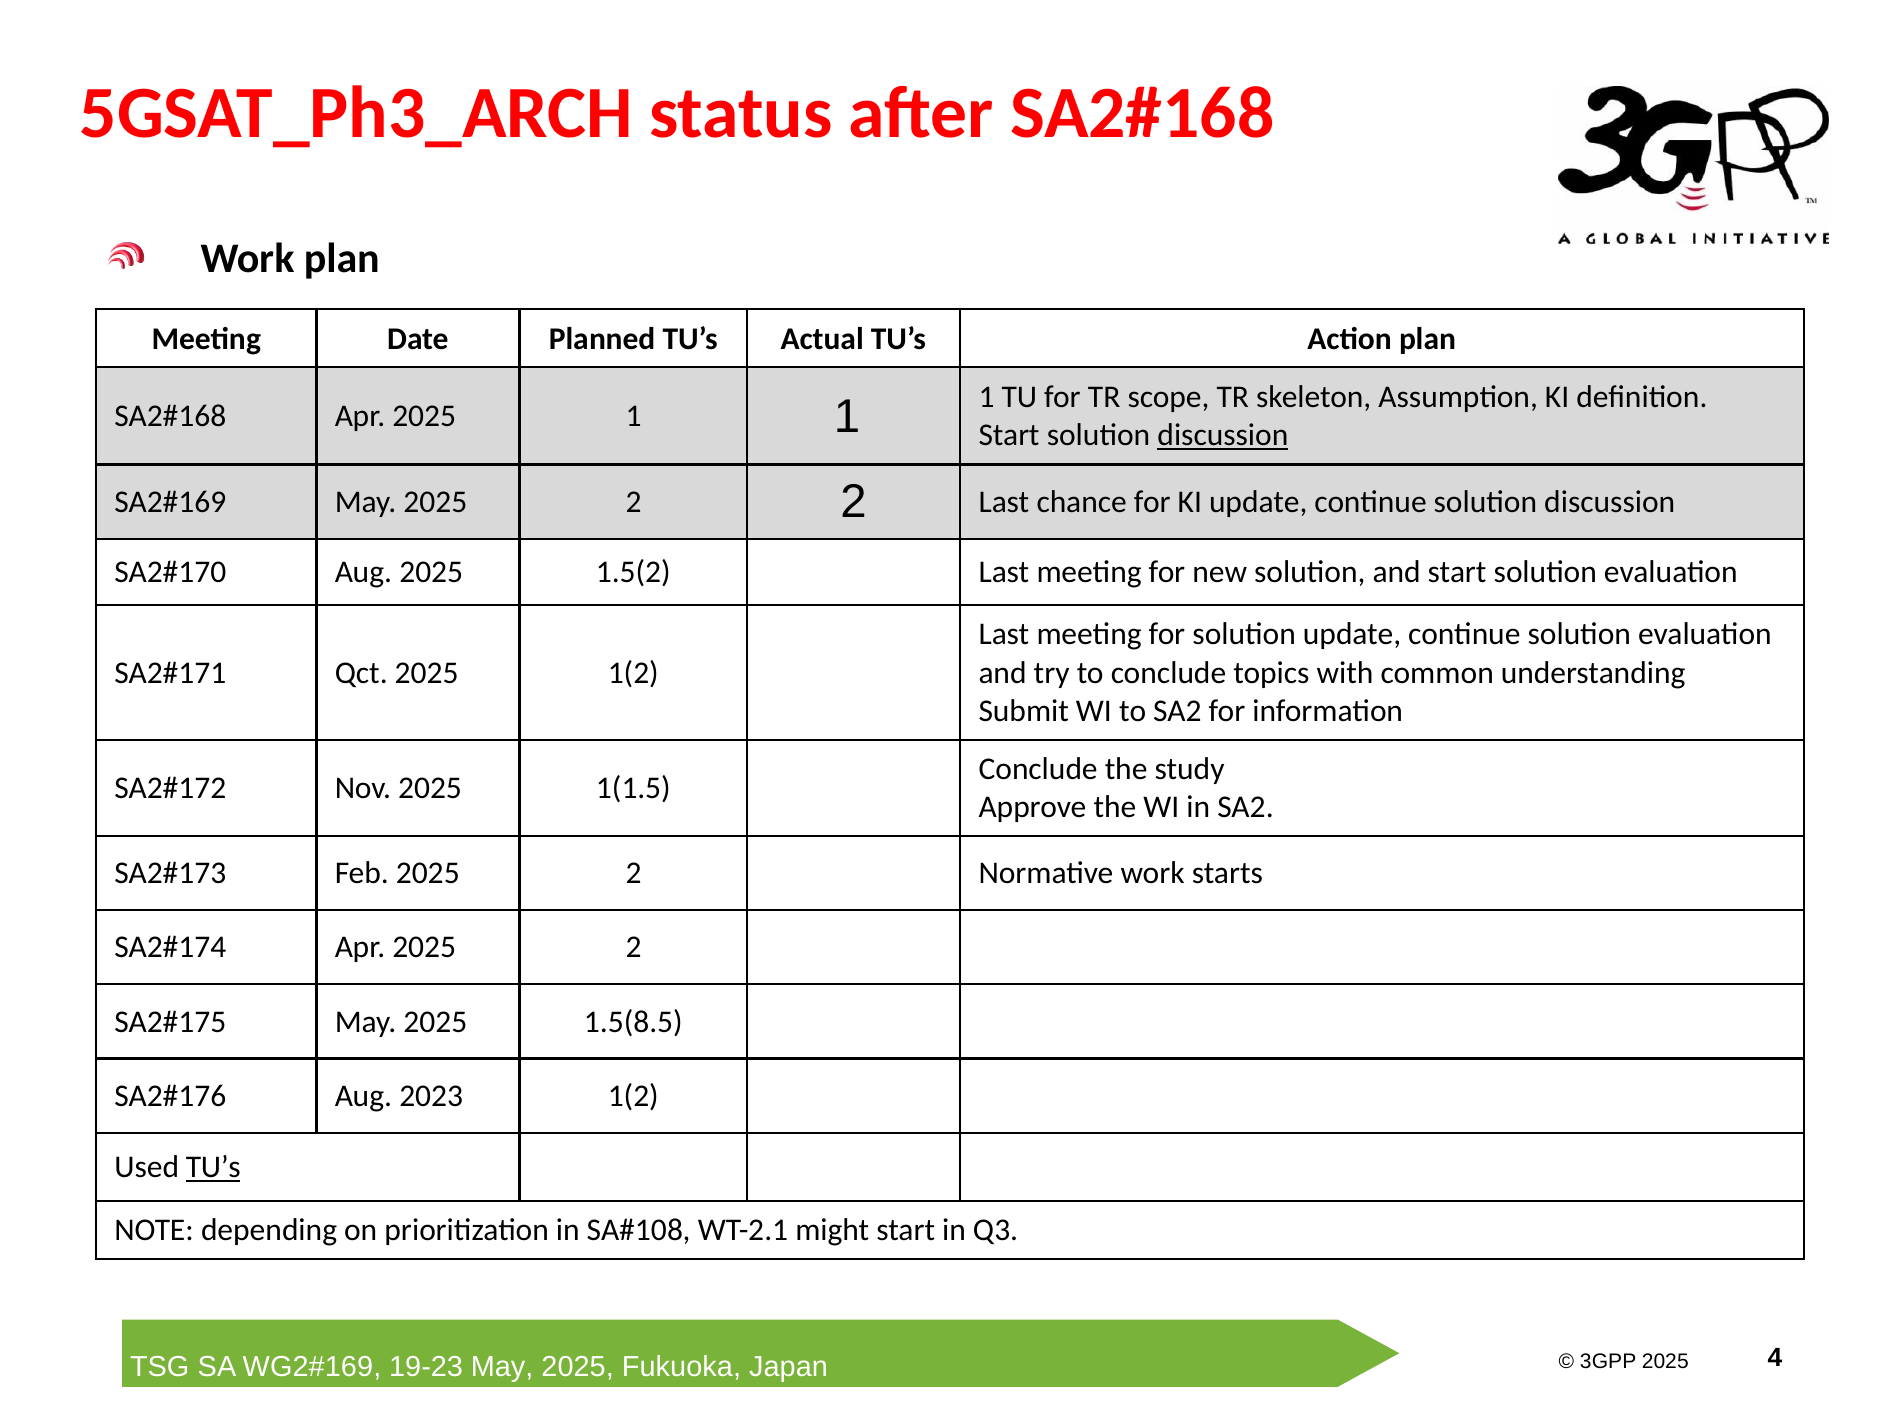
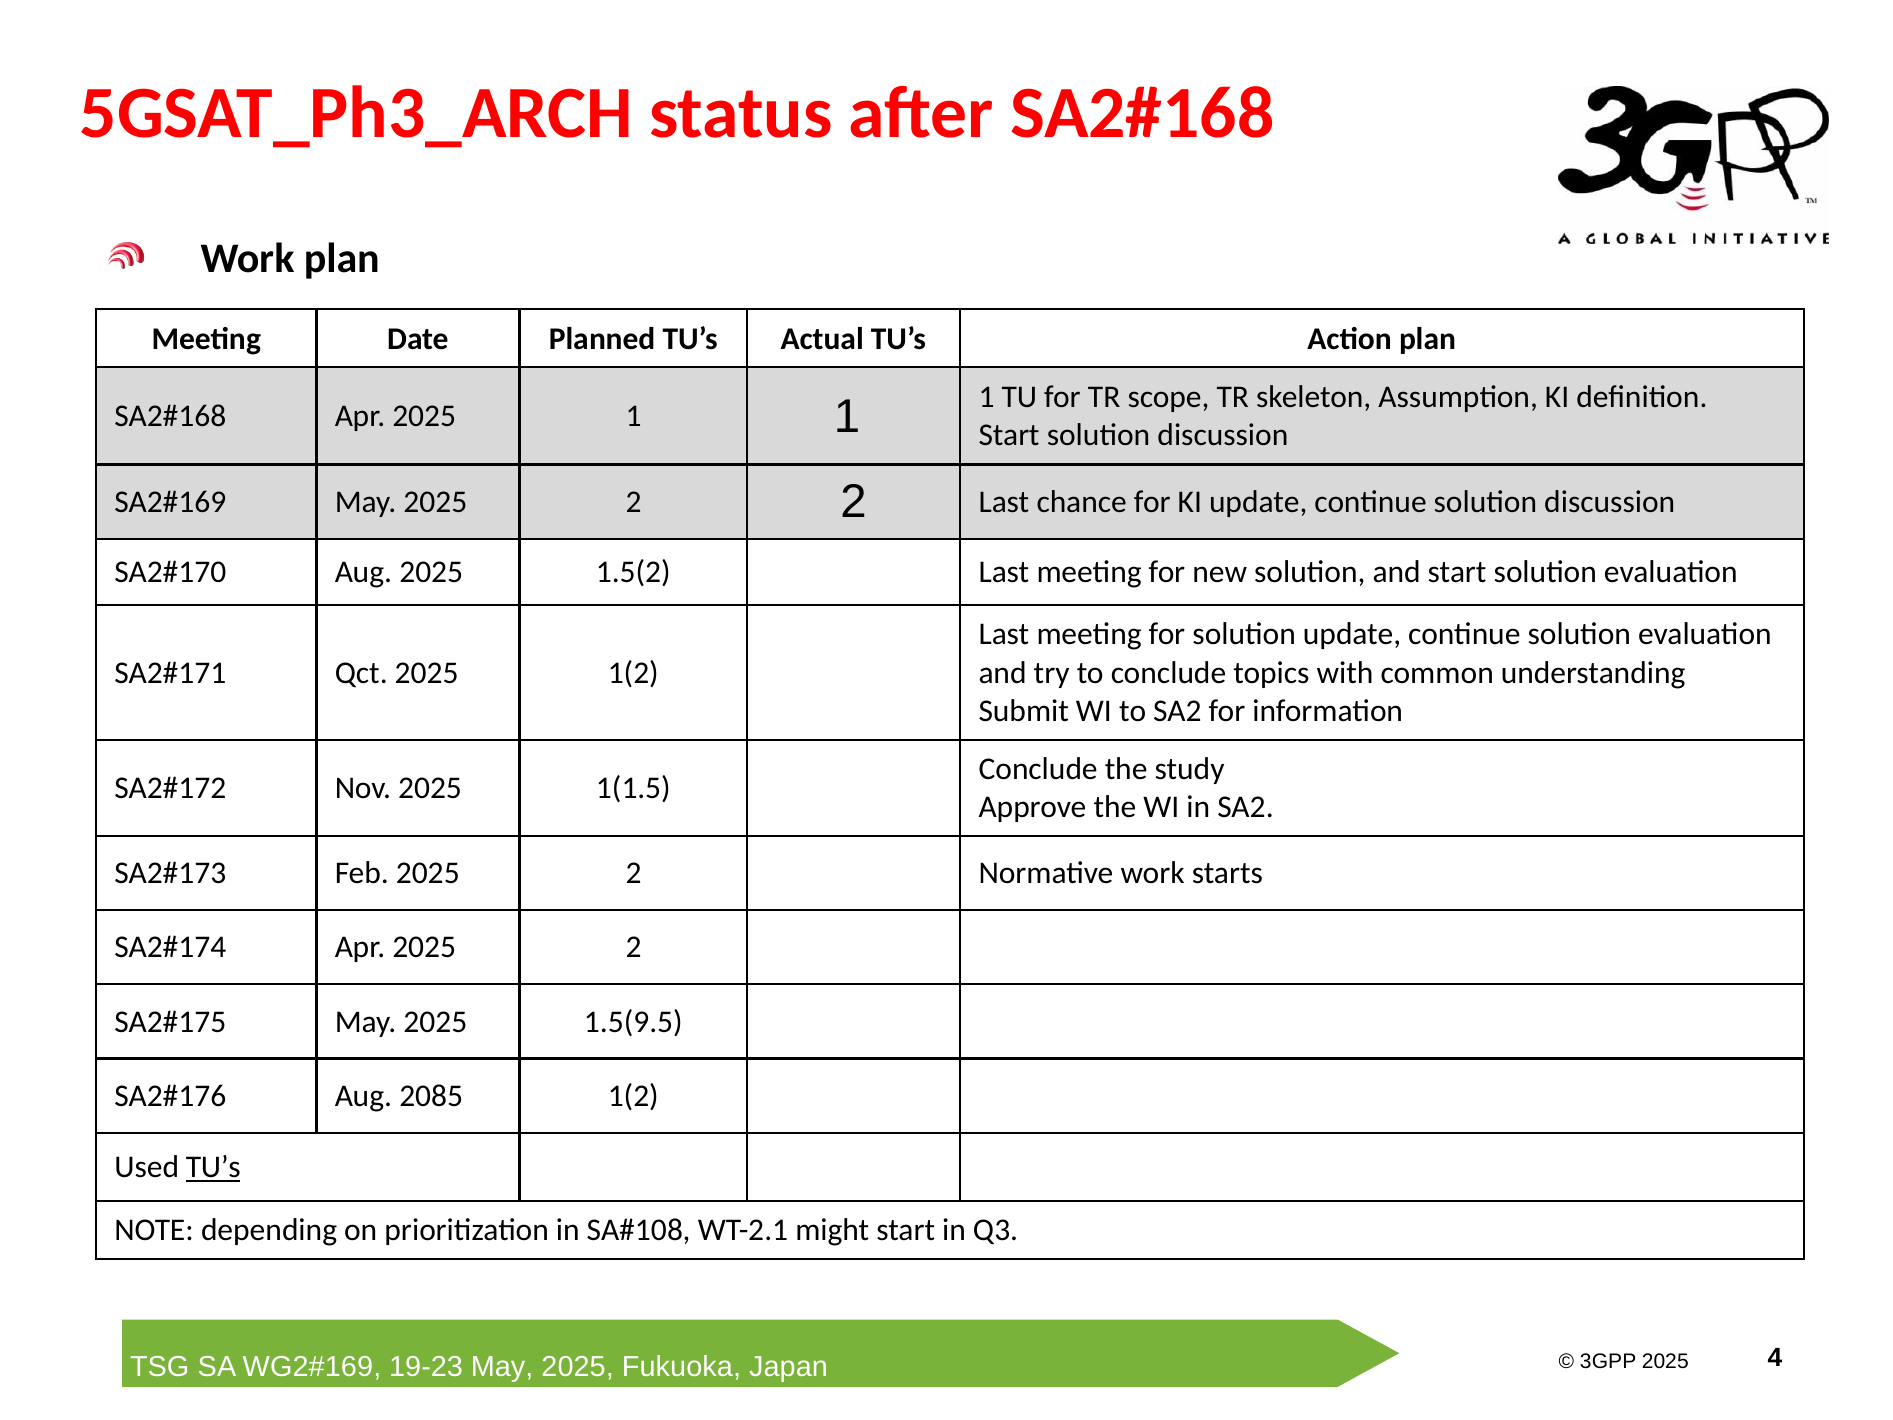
discussion at (1223, 435) underline: present -> none
1.5(8.5: 1.5(8.5 -> 1.5(9.5
2023: 2023 -> 2085
